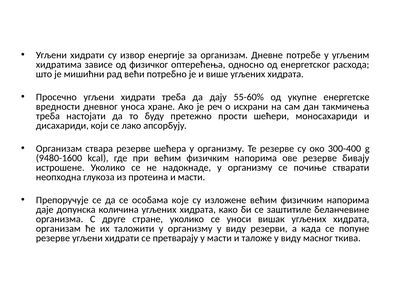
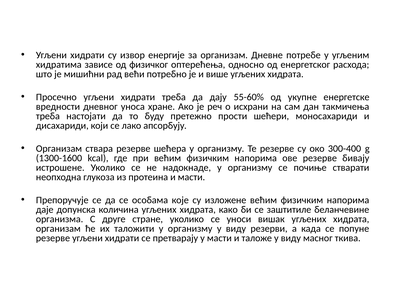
9480-1600: 9480-1600 -> 1300-1600
